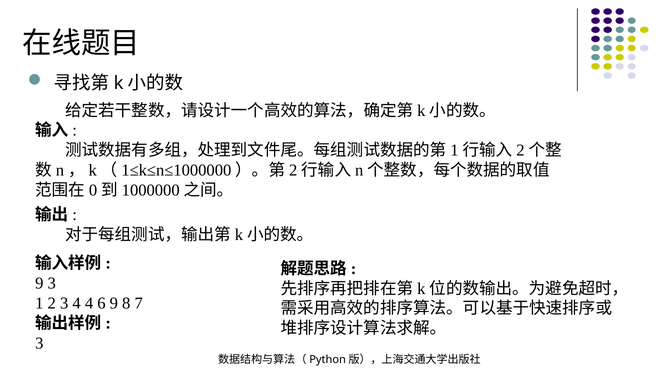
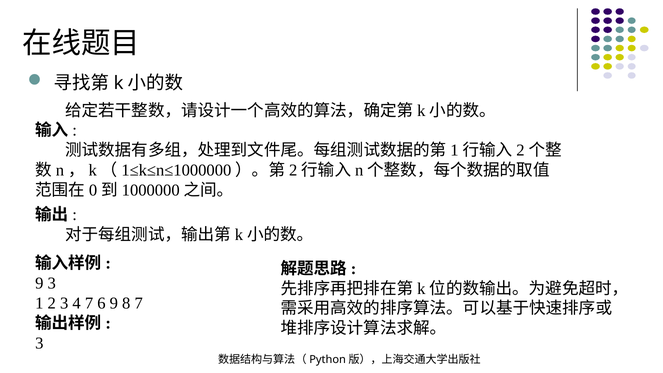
4 4: 4 -> 7
